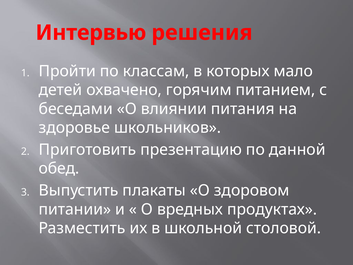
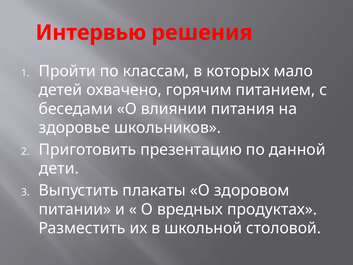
обед: обед -> дети
